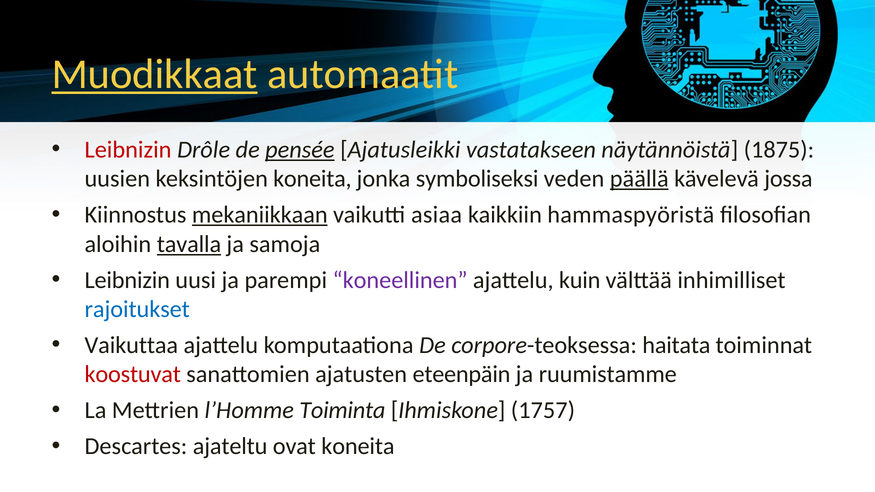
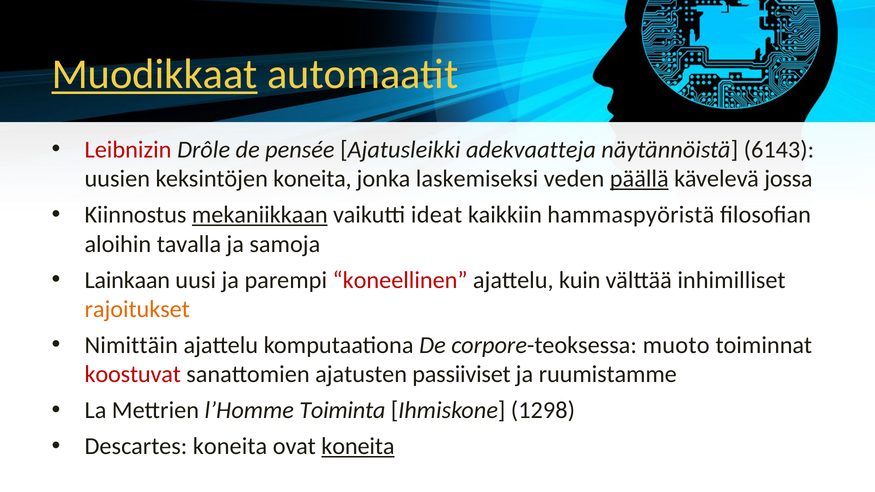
pensée underline: present -> none
vastatakseen: vastatakseen -> adekvaatteja
1875: 1875 -> 6143
symboliseksi: symboliseksi -> laskemiseksi
asiaa: asiaa -> ideat
tavalla underline: present -> none
Leibnizin at (127, 280): Leibnizin -> Lainkaan
koneellinen colour: purple -> red
rajoitukset colour: blue -> orange
Vaikuttaa: Vaikuttaa -> Nimittäin
haitata: haitata -> muoto
eteenpäin: eteenpäin -> passiiviset
1757: 1757 -> 1298
Descartes ajateltu: ajateltu -> koneita
koneita at (358, 447) underline: none -> present
